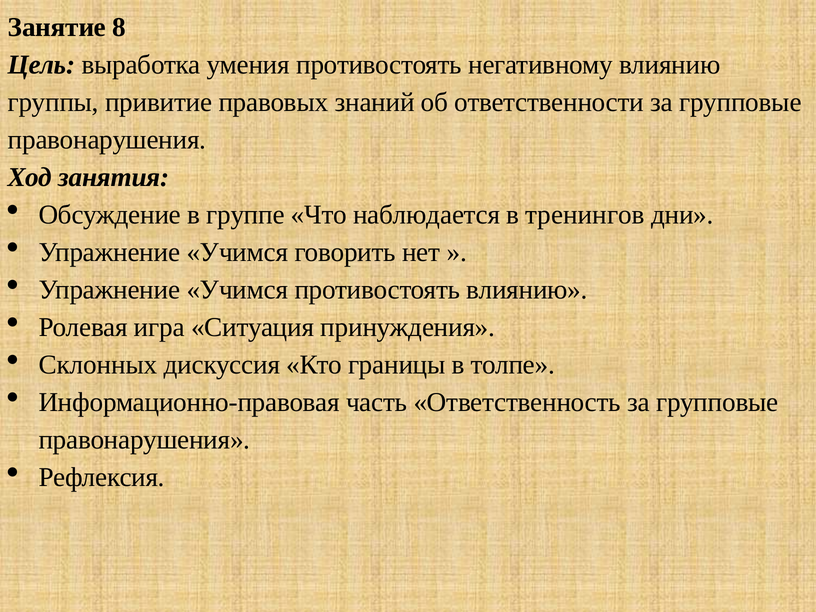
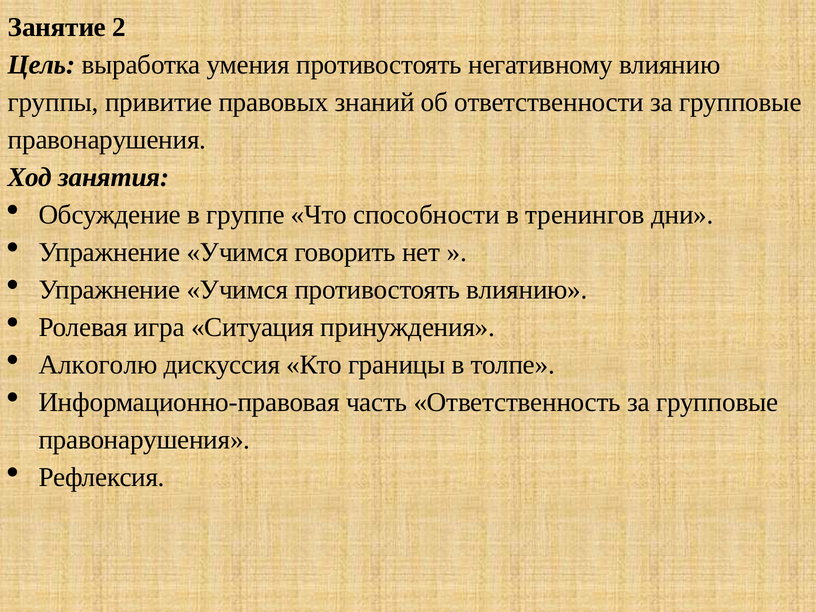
8: 8 -> 2
наблюдается: наблюдается -> способности
Склонных: Склонных -> Алкоголю
